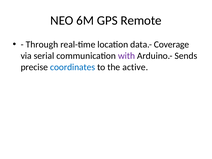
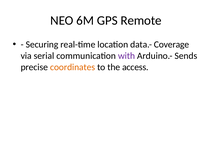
Through: Through -> Securing
coordinates colour: blue -> orange
active: active -> access
